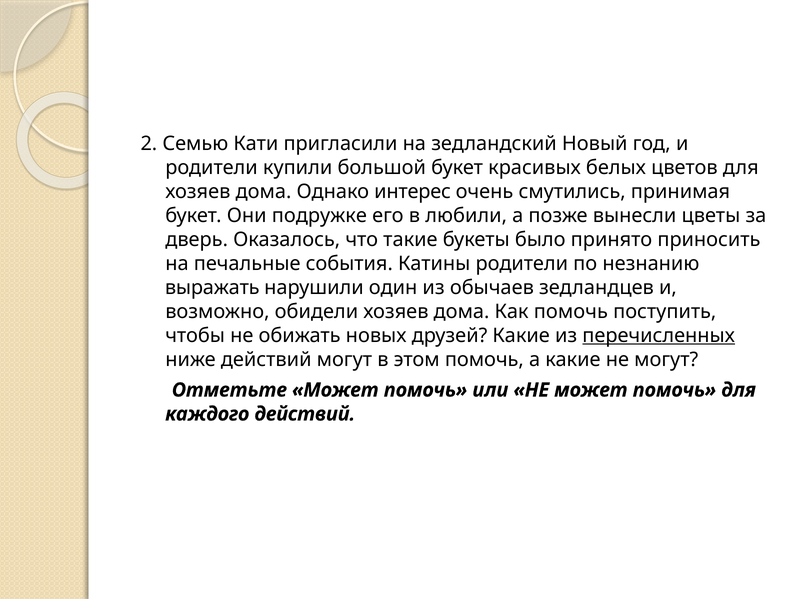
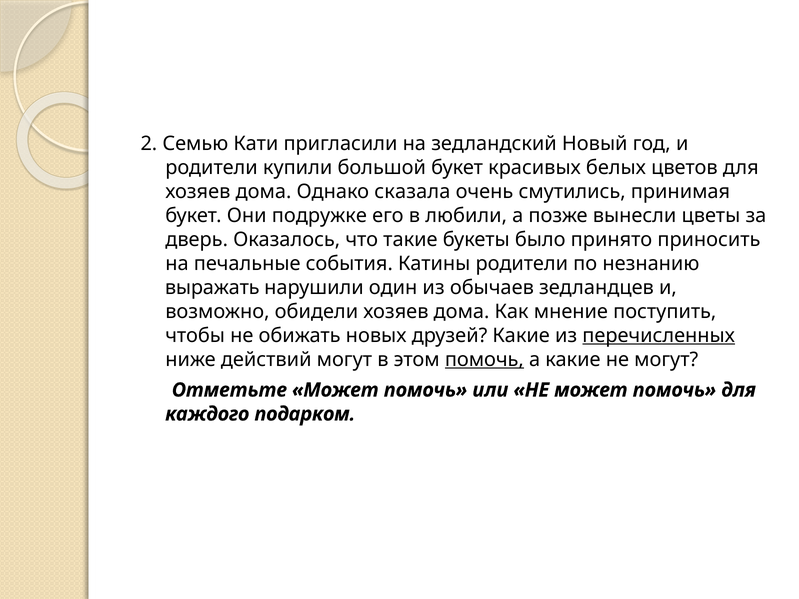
интерес: интерес -> сказала
Как помочь: помочь -> мнение
помочь at (484, 360) underline: none -> present
каждого действий: действий -> подарком
